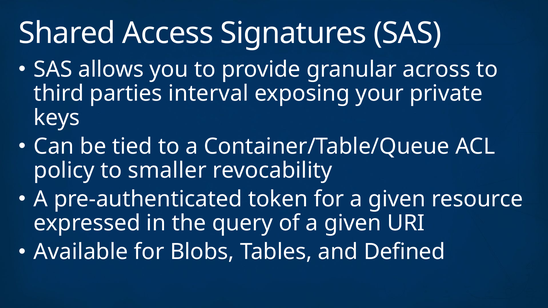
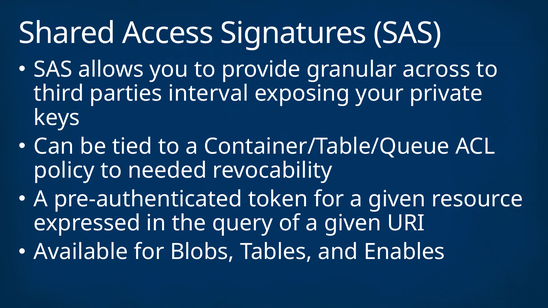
smaller: smaller -> needed
Defined: Defined -> Enables
